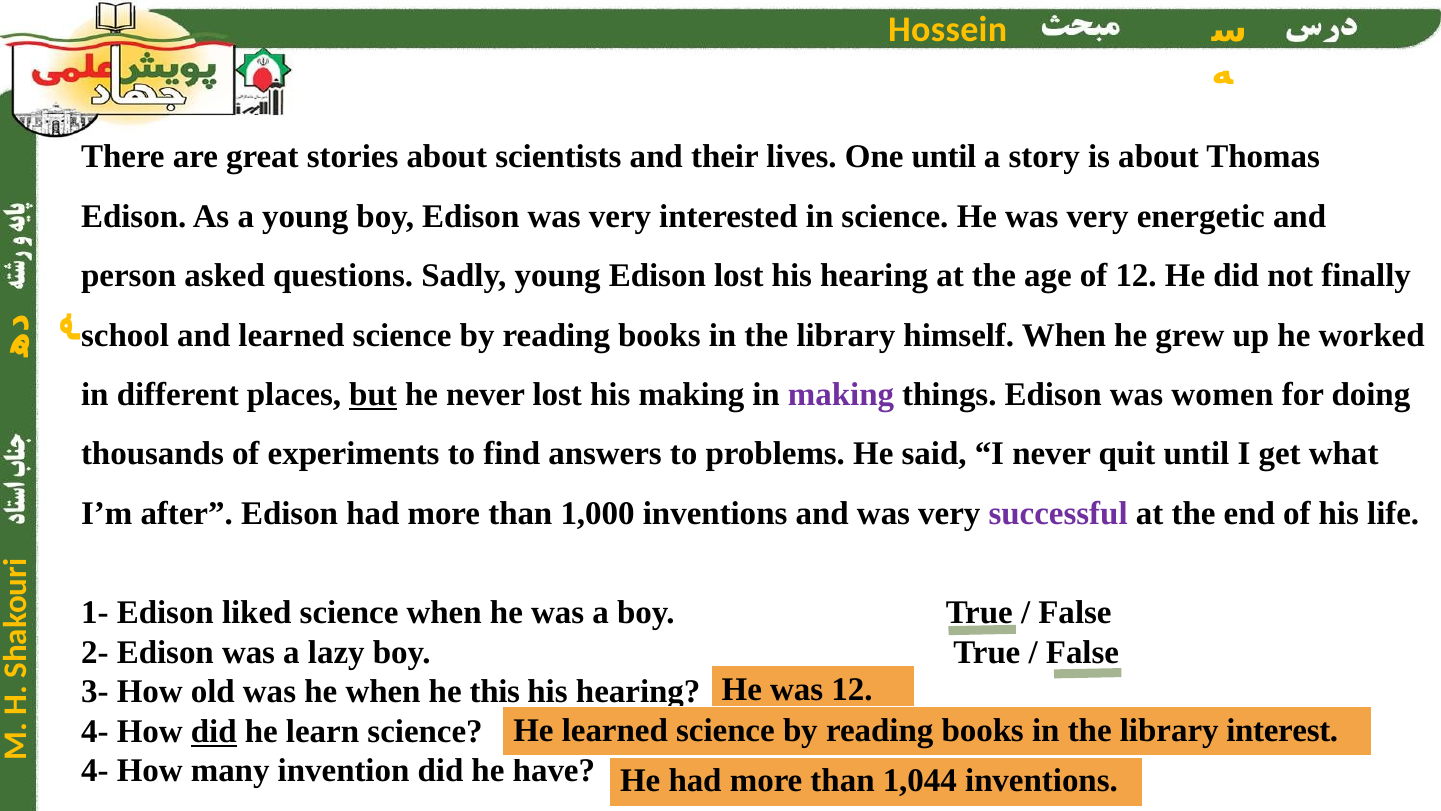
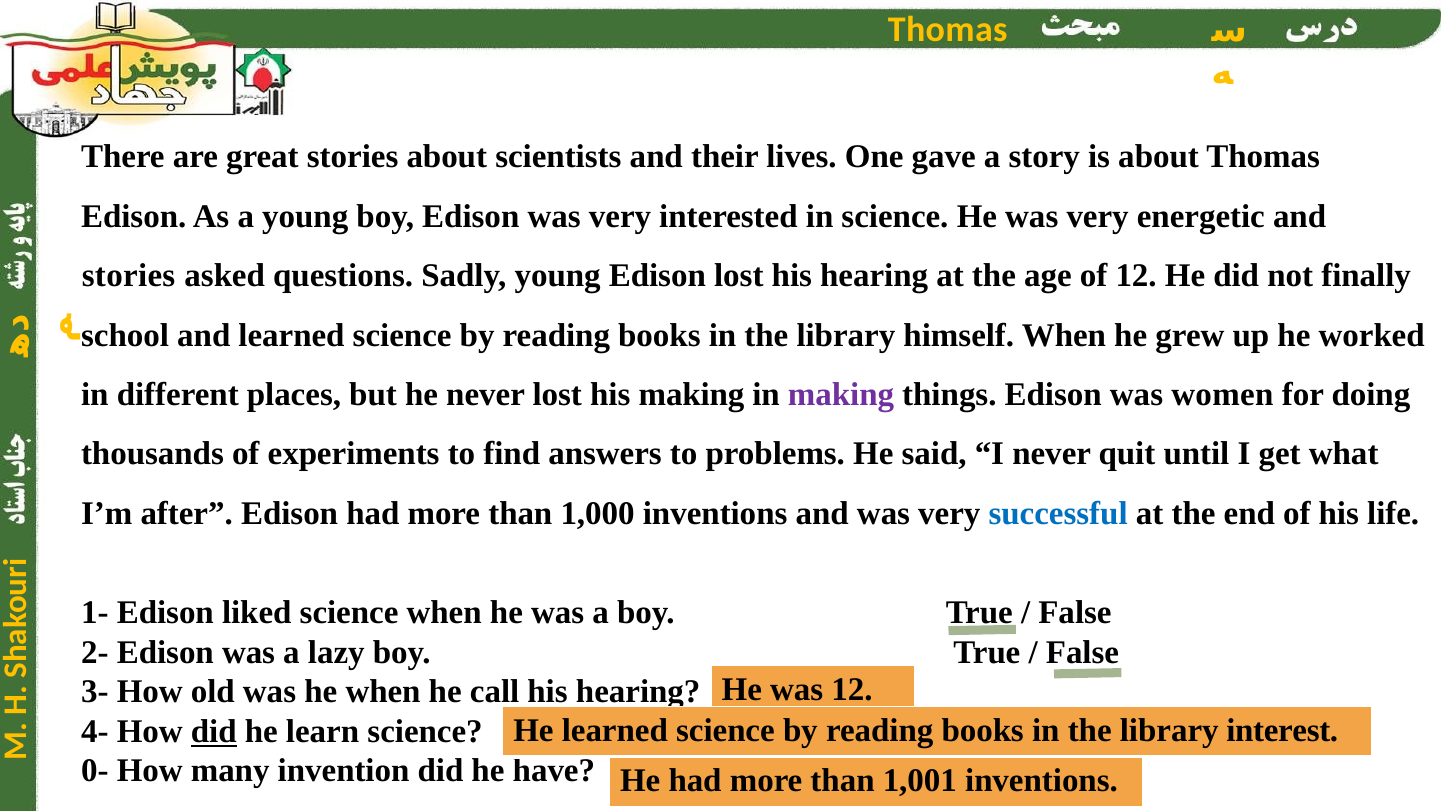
Hossein at (948, 29): Hossein -> Thomas
One until: until -> gave
person at (129, 276): person -> stories
but underline: present -> none
successful colour: purple -> blue
this: this -> call
4- at (95, 771): 4- -> 0-
1,044: 1,044 -> 1,001
